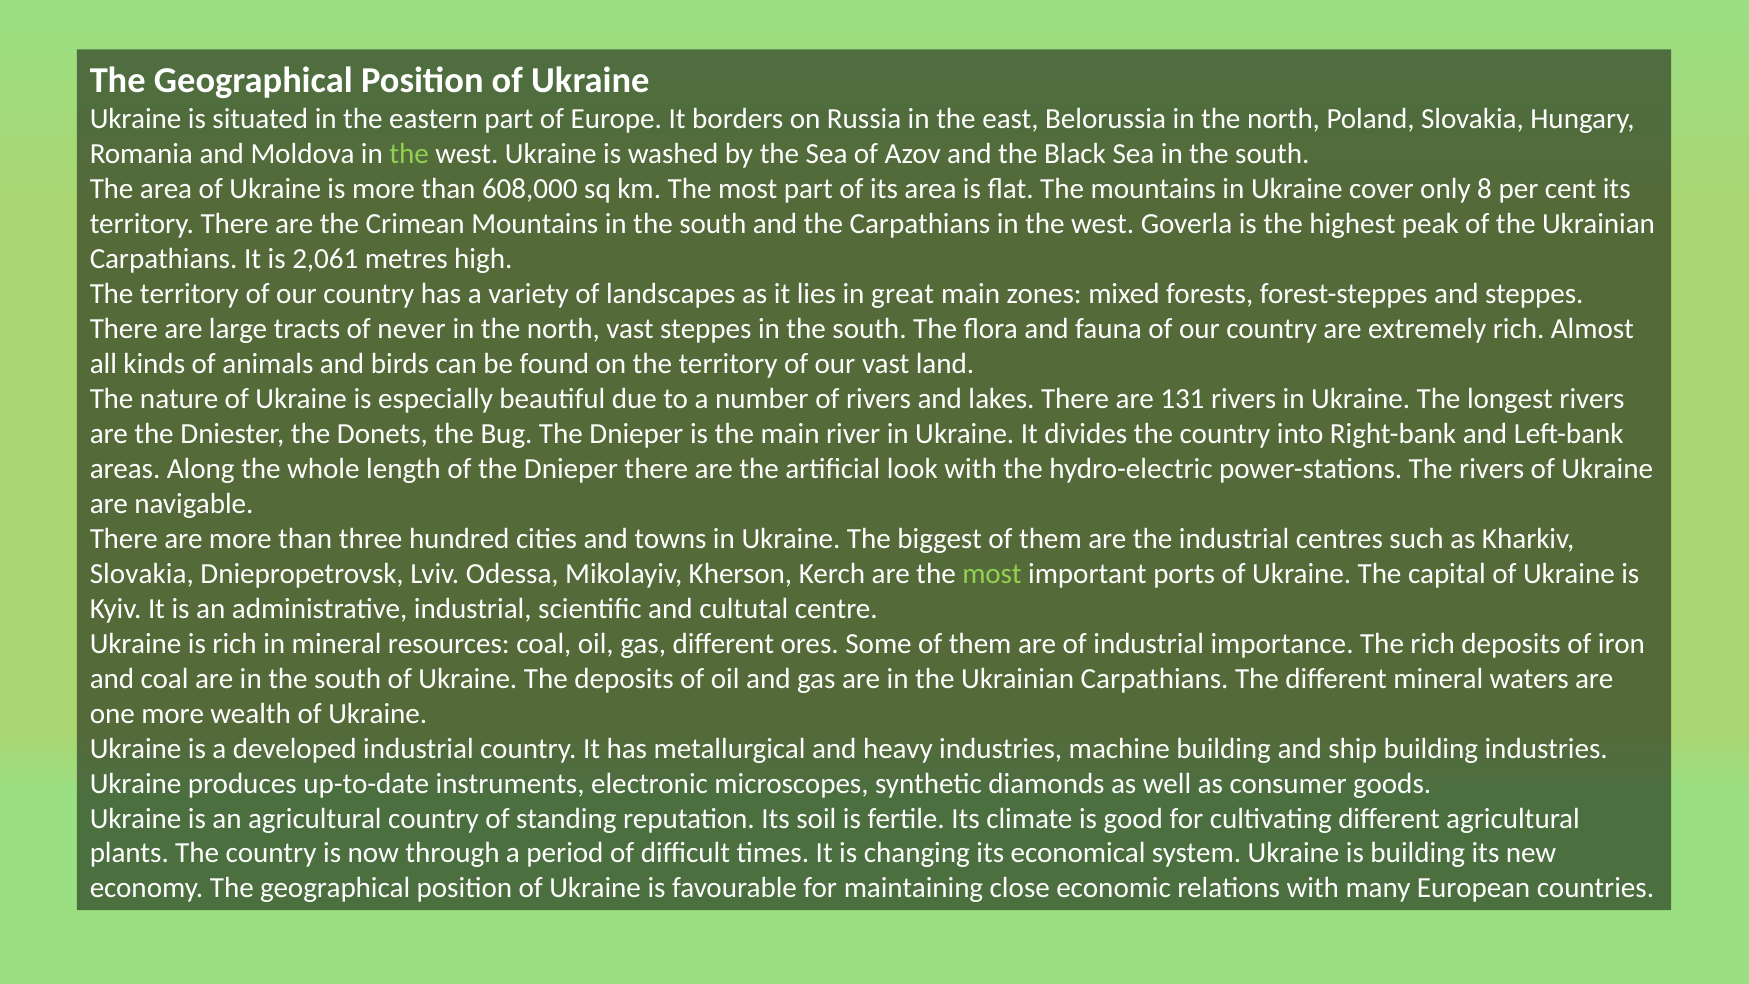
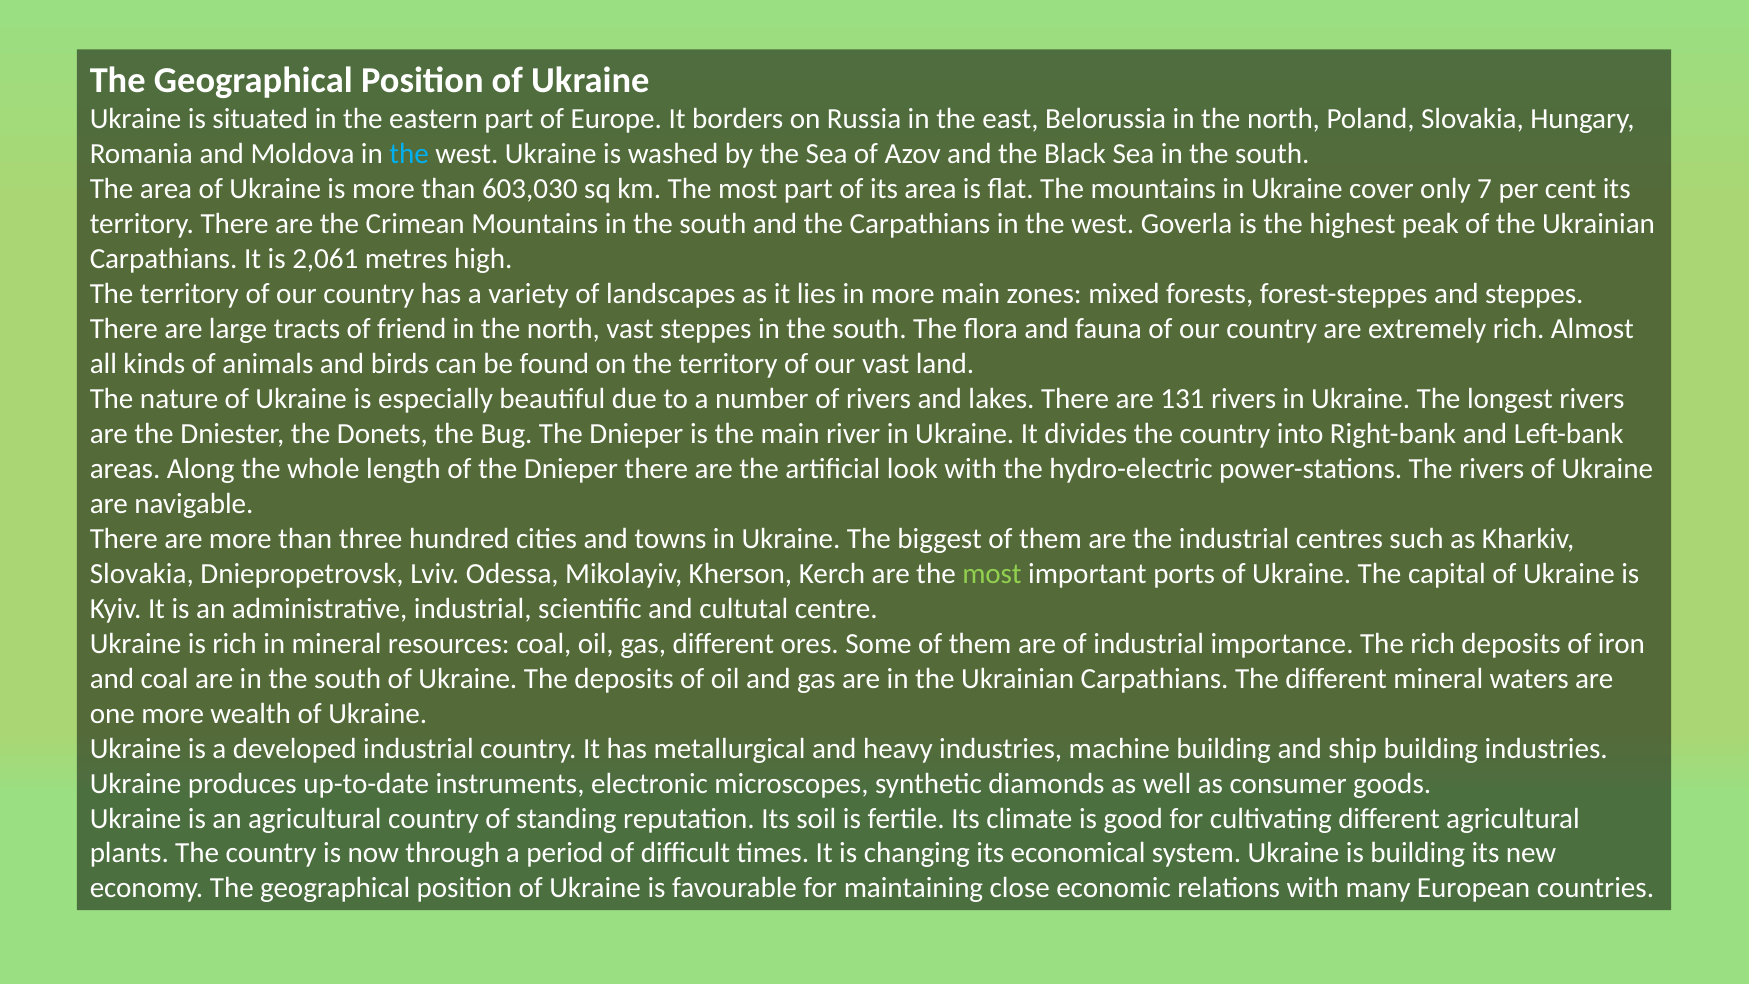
the at (409, 154) colour: light green -> light blue
608,000: 608,000 -> 603,030
8: 8 -> 7
in great: great -> more
never: never -> friend
